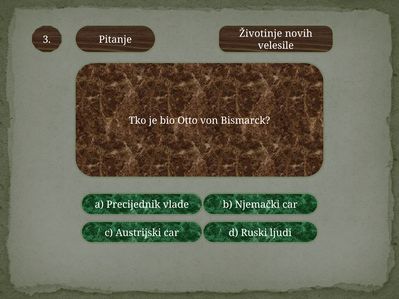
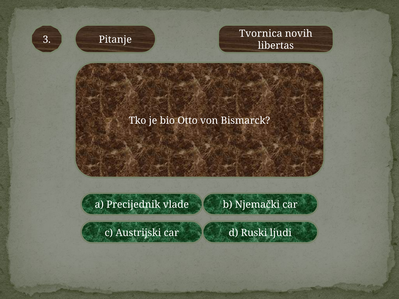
Životinje: Životinje -> Tvornica
velesile: velesile -> libertas
